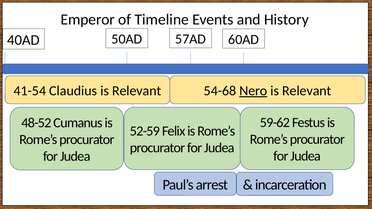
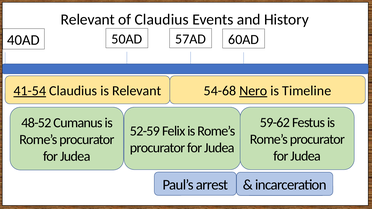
Emperor at (88, 19): Emperor -> Relevant
of Timeline: Timeline -> Claudius
41-54 underline: none -> present
Relevant at (307, 91): Relevant -> Timeline
